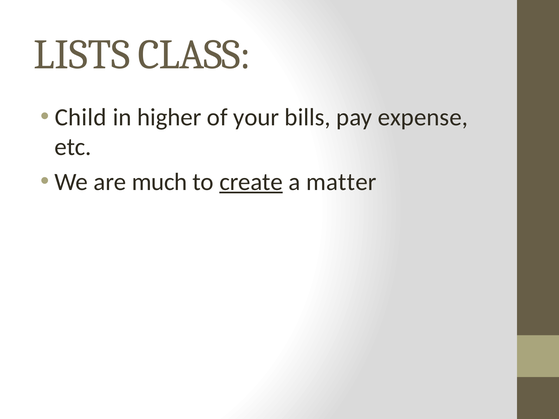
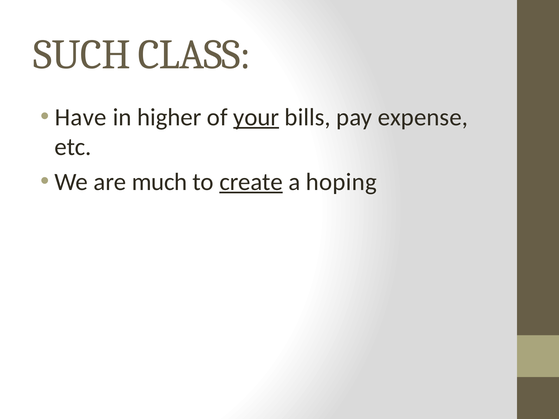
LISTS: LISTS -> SUCH
Child: Child -> Have
your underline: none -> present
matter: matter -> hoping
